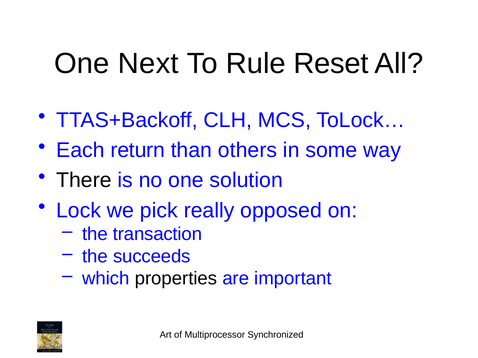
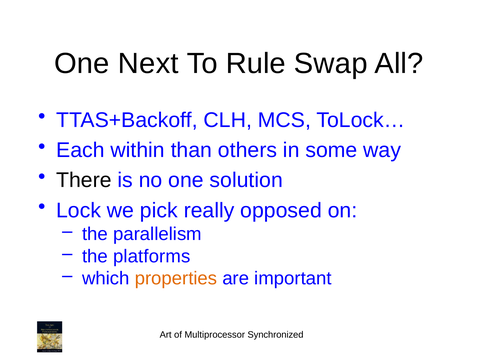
Reset: Reset -> Swap
return: return -> within
transaction: transaction -> parallelism
succeeds: succeeds -> platforms
properties colour: black -> orange
